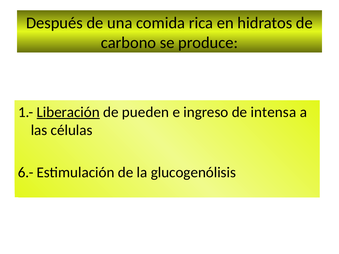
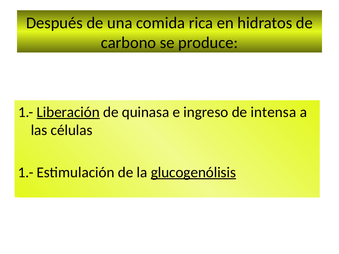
pueden: pueden -> quinasa
6.- at (26, 172): 6.- -> 1.-
glucogenólisis underline: none -> present
